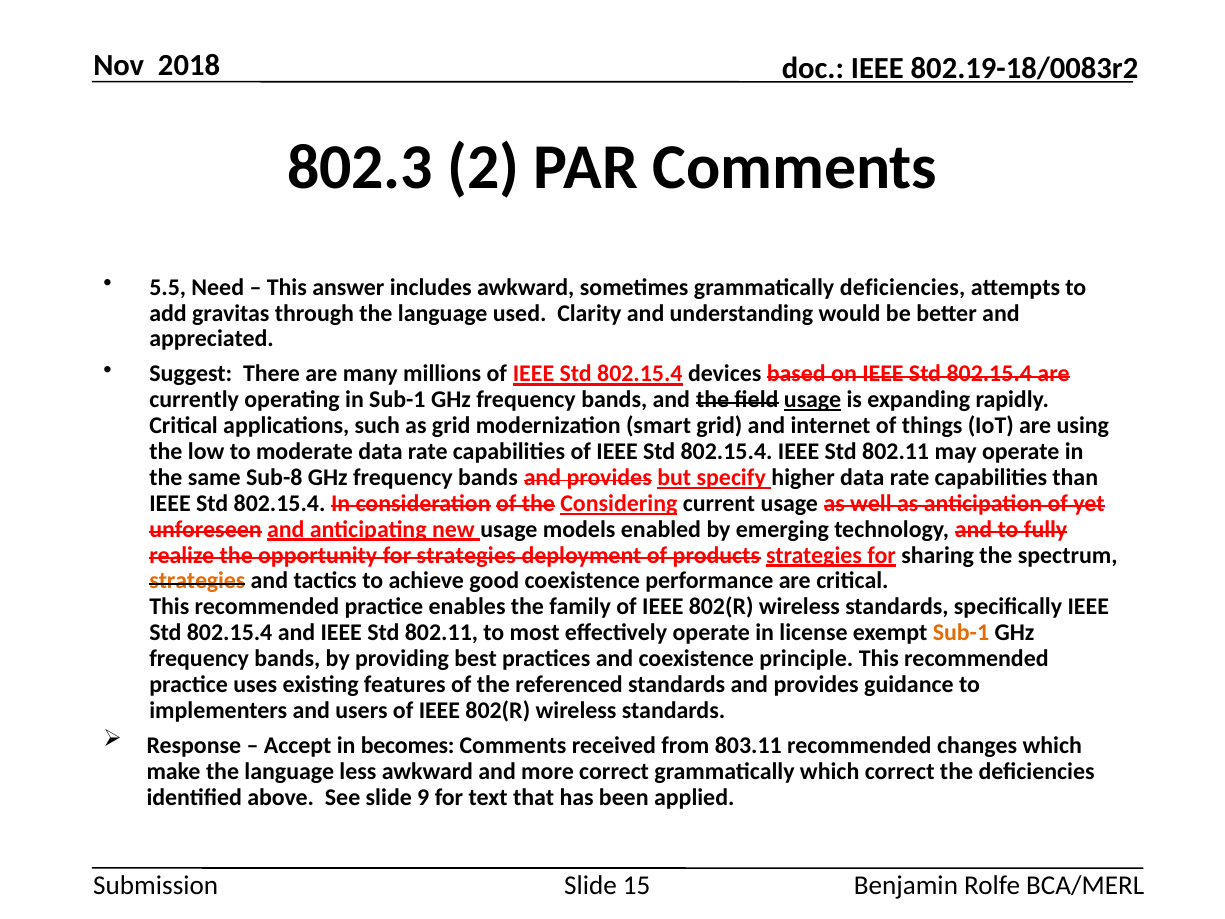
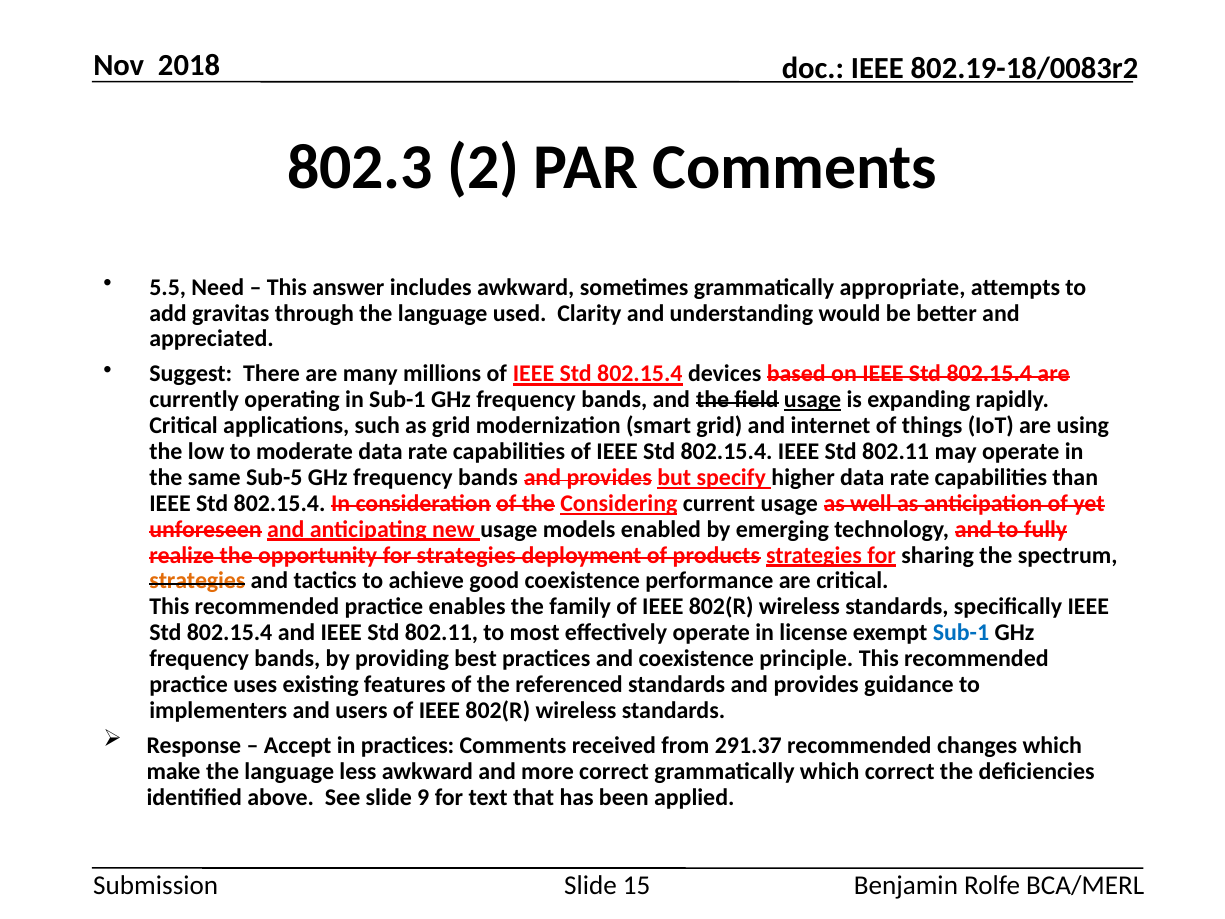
grammatically deficiencies: deficiencies -> appropriate
Sub-8: Sub-8 -> Sub-5
Sub-1 at (961, 633) colour: orange -> blue
in becomes: becomes -> practices
803.11: 803.11 -> 291.37
